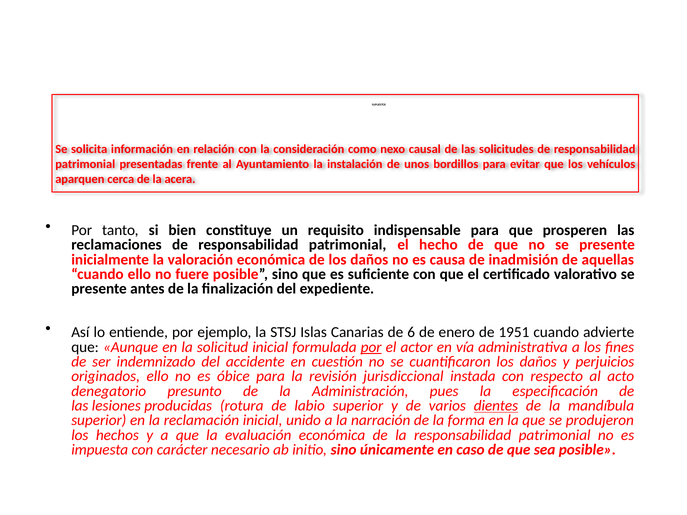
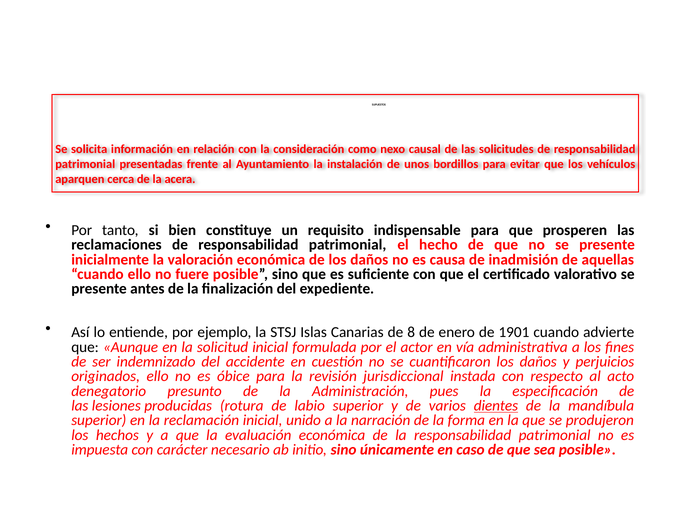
6: 6 -> 8
1951: 1951 -> 1901
por at (371, 347) underline: present -> none
